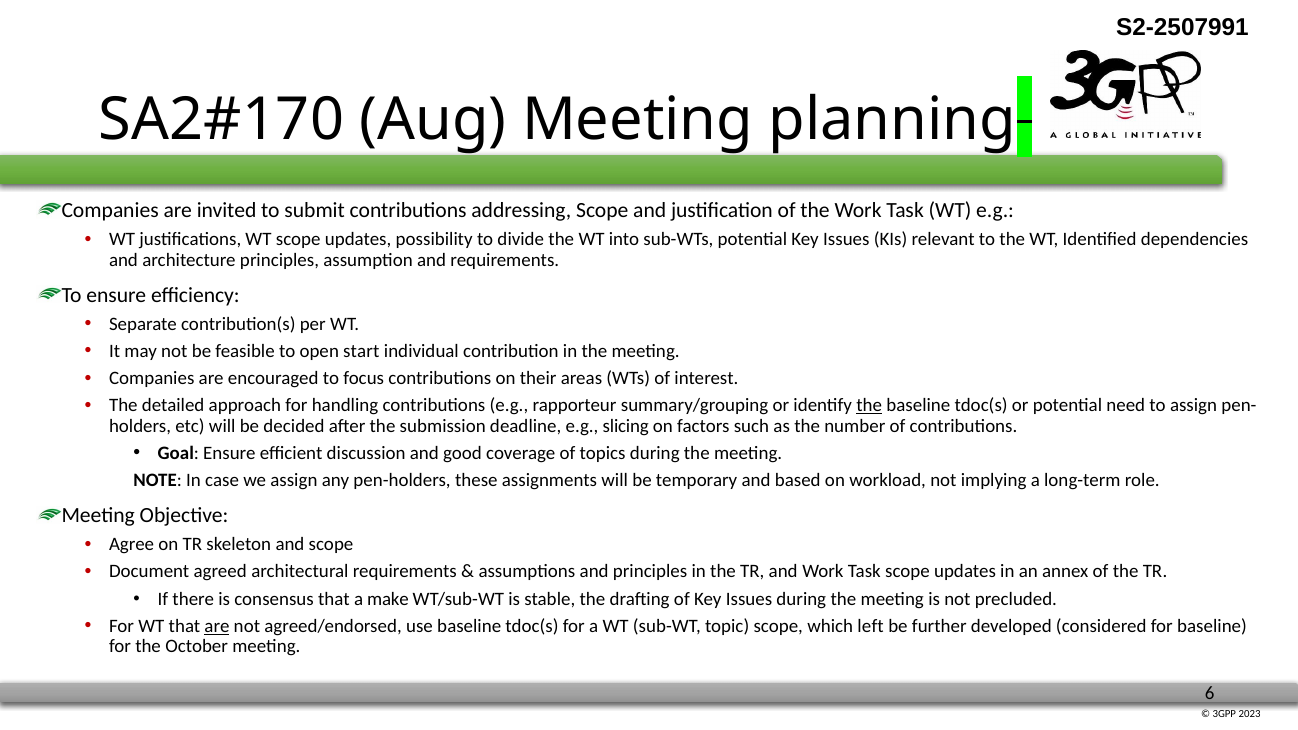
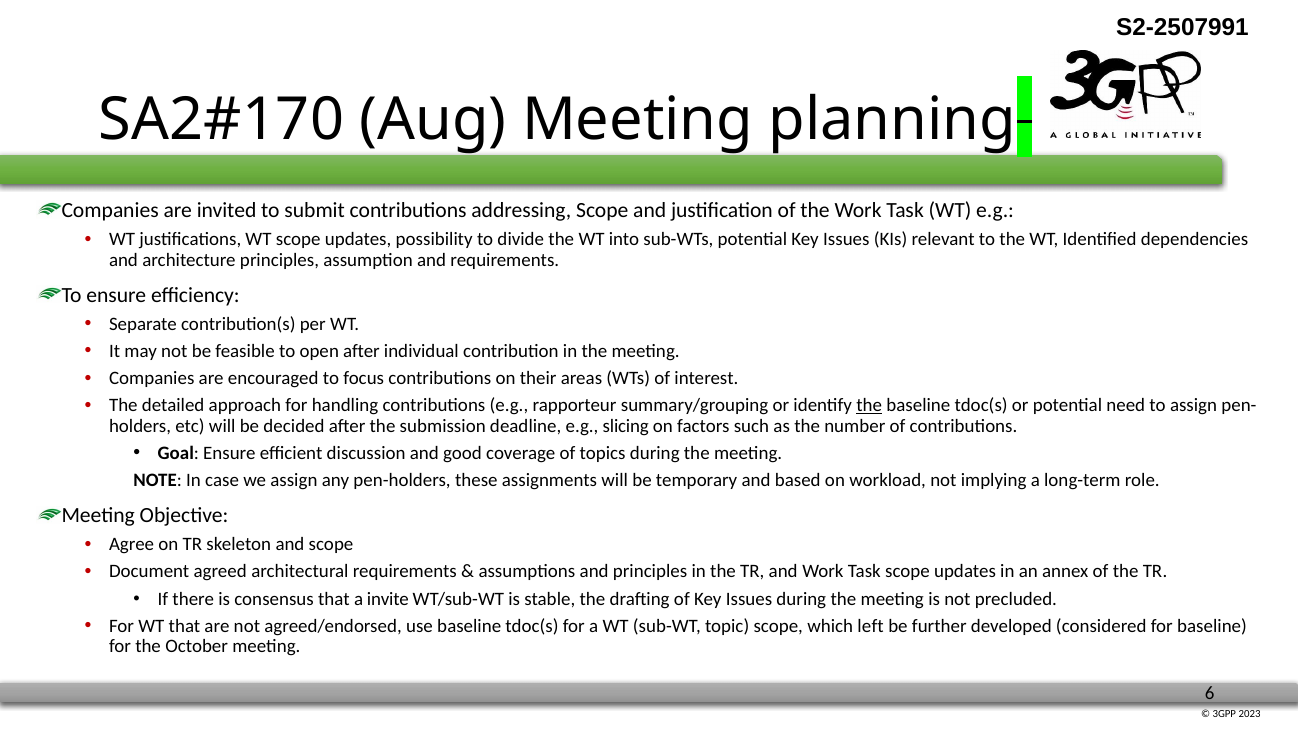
open start: start -> after
make: make -> invite
are at (217, 626) underline: present -> none
